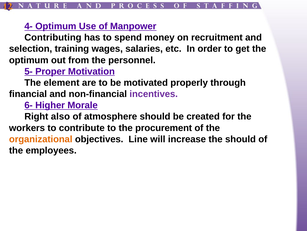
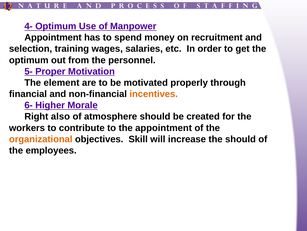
Contributing at (53, 37): Contributing -> Appointment
incentives colour: purple -> orange
the procurement: procurement -> appointment
Line: Line -> Skill
